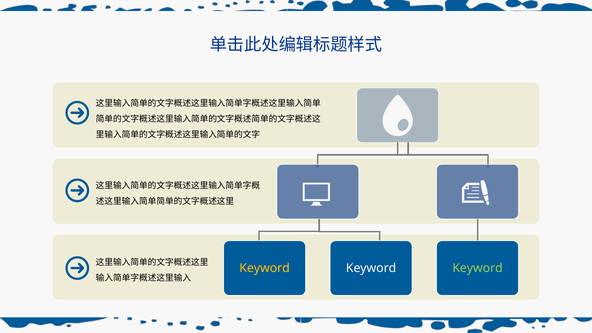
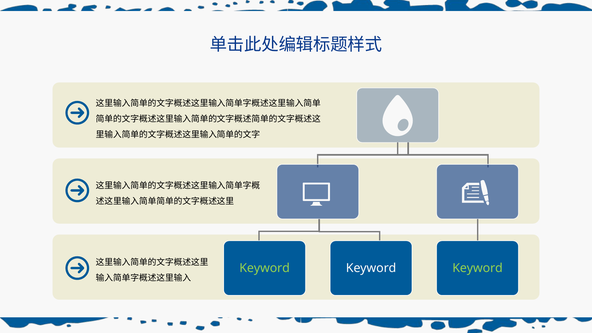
Keyword at (265, 268) colour: yellow -> light green
